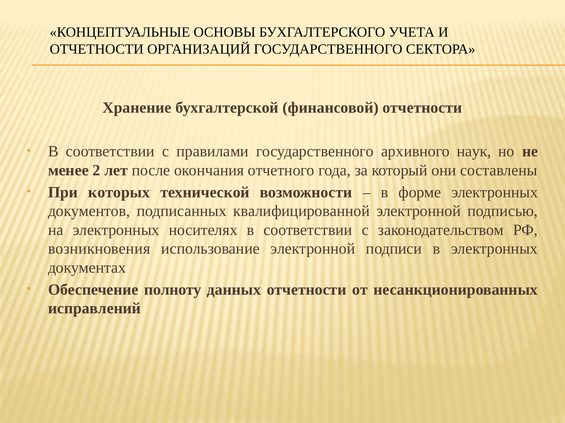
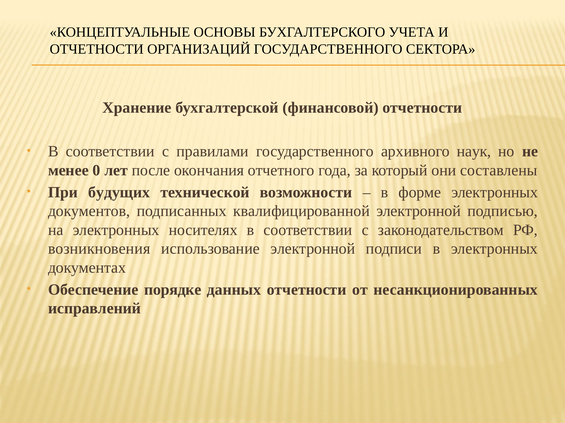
2: 2 -> 0
которых: которых -> будущих
полноту: полноту -> порядке
